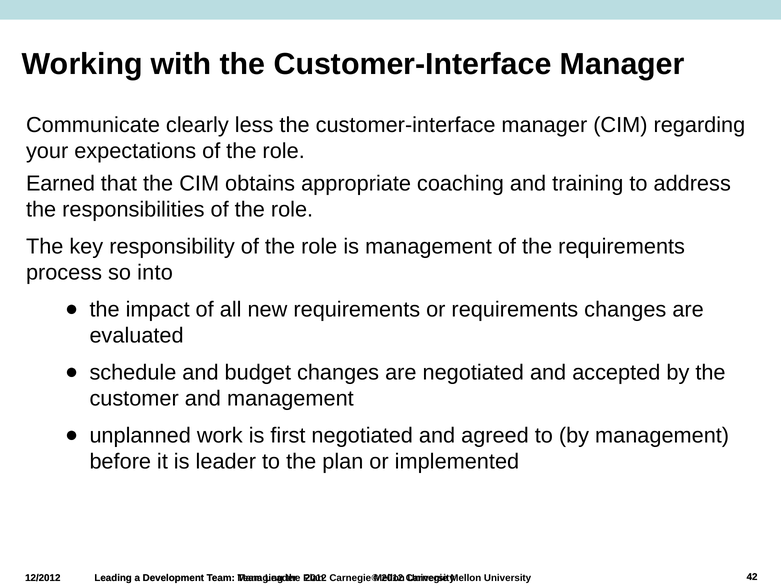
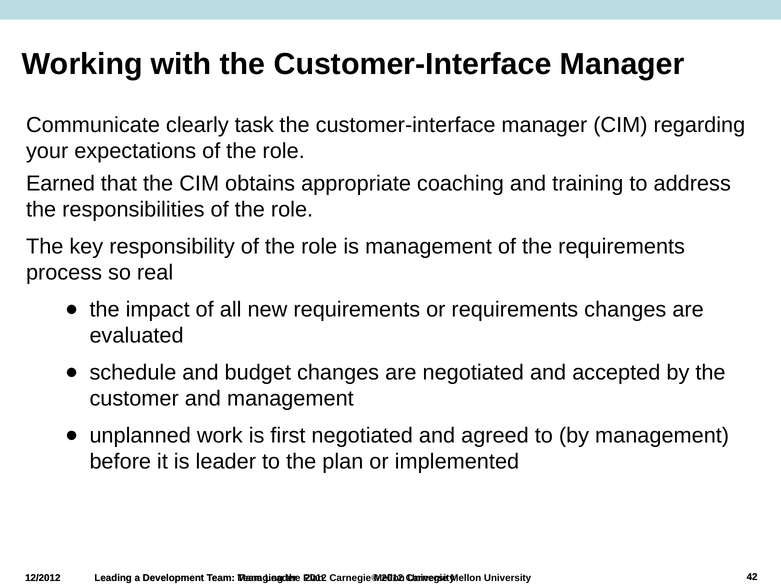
less: less -> task
into: into -> real
